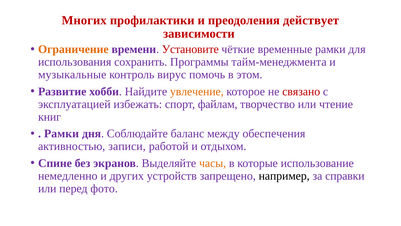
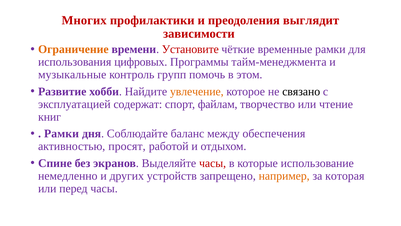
действует: действует -> выглядит
сохранить: сохранить -> цифровых
вирус: вирус -> групп
связано colour: red -> black
избежать: избежать -> содержат
записи: записи -> просят
часы at (213, 163) colour: orange -> red
например colour: black -> orange
справки: справки -> которая
перед фото: фото -> часы
